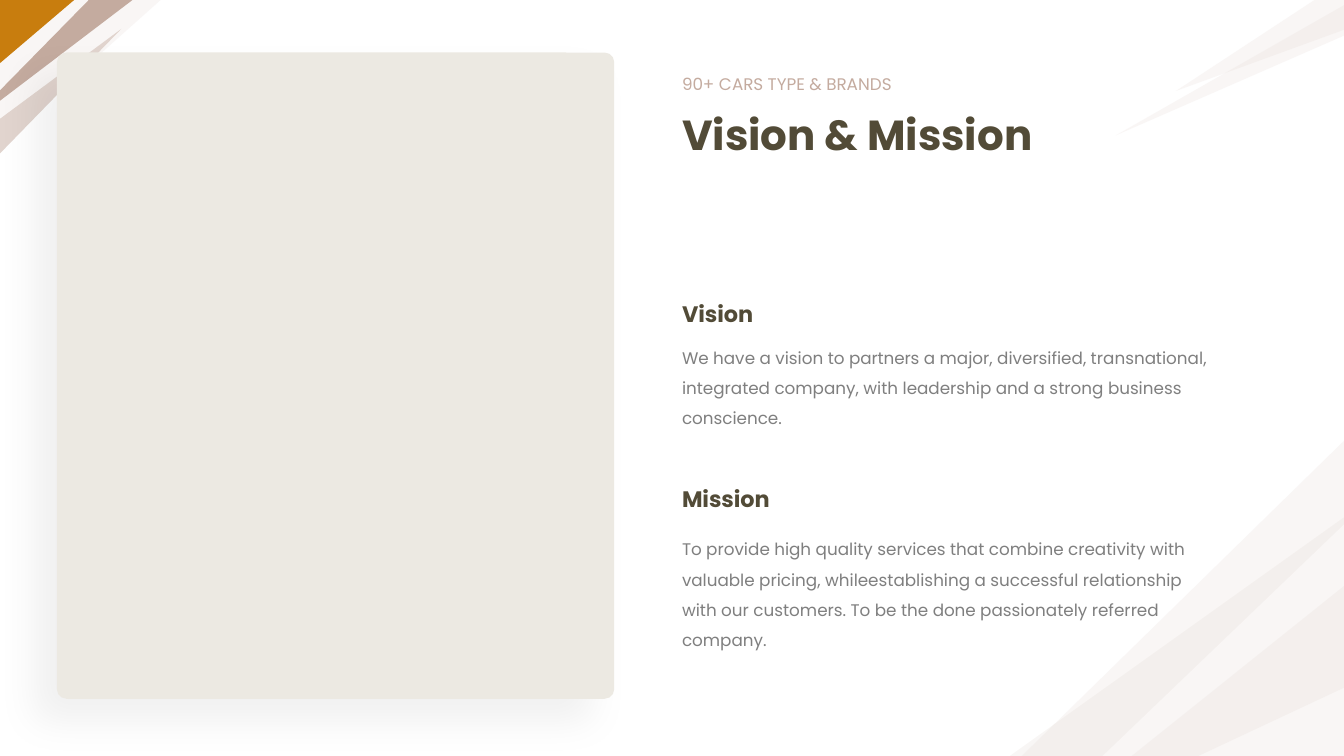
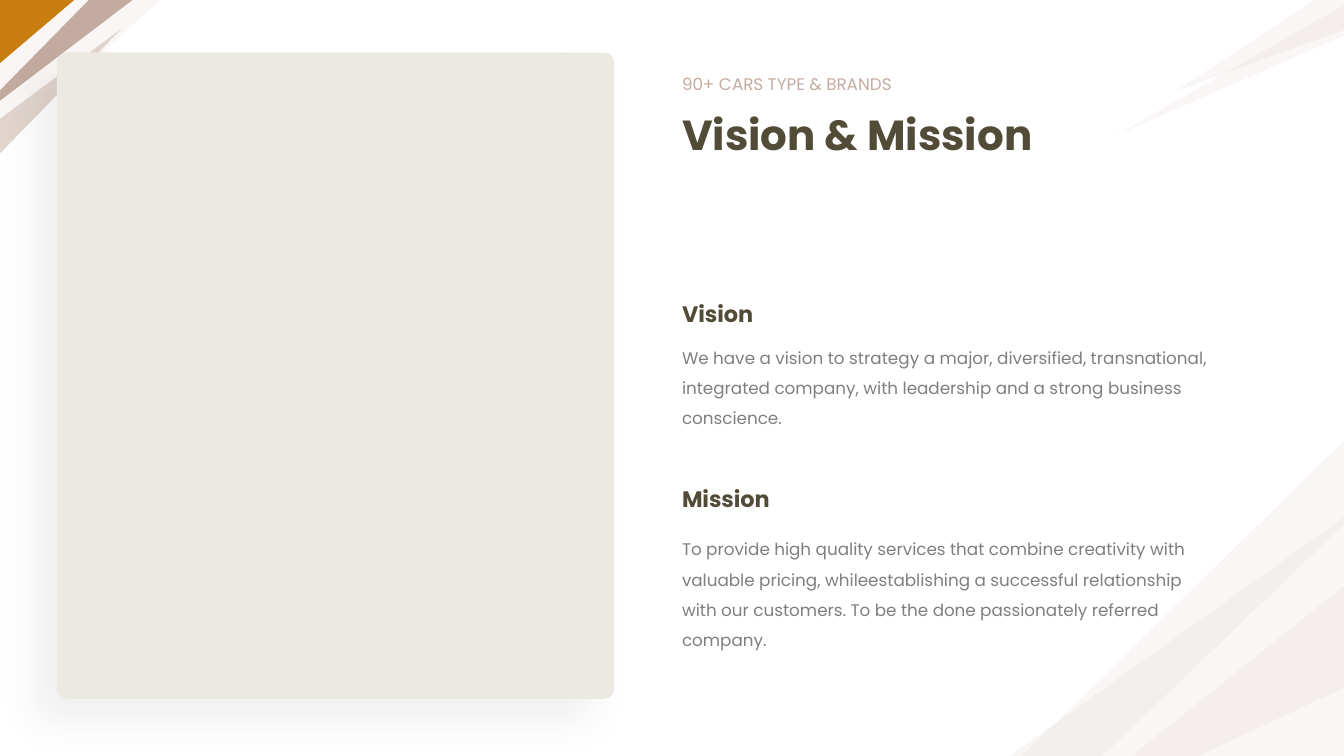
partners: partners -> strategy
